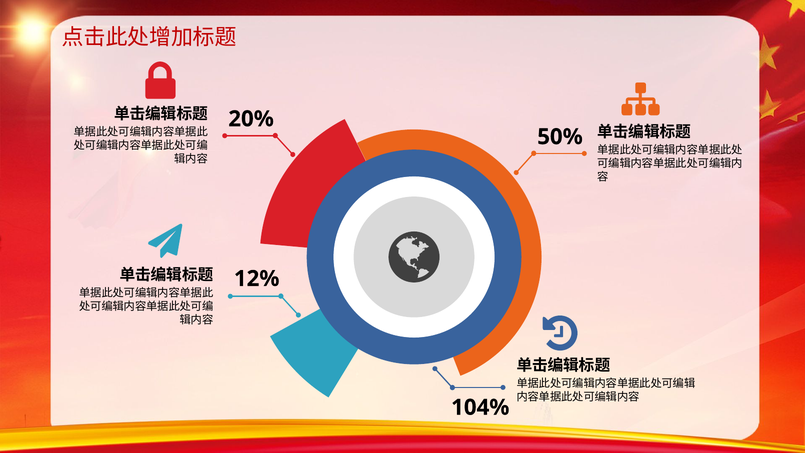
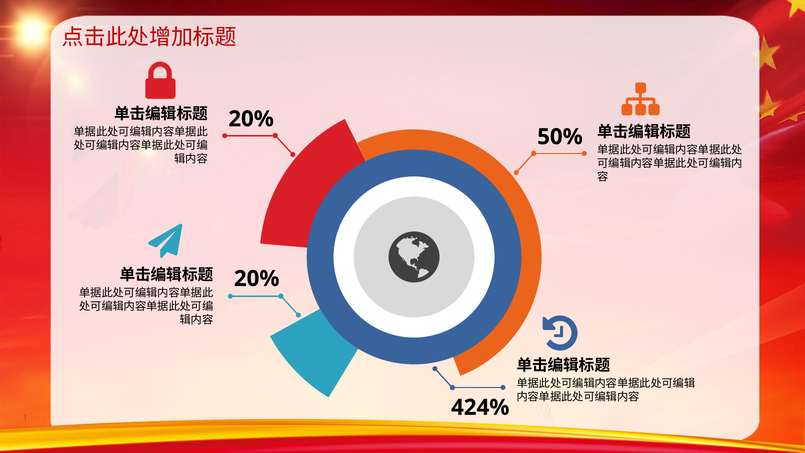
12% at (257, 279): 12% -> 20%
104%: 104% -> 424%
